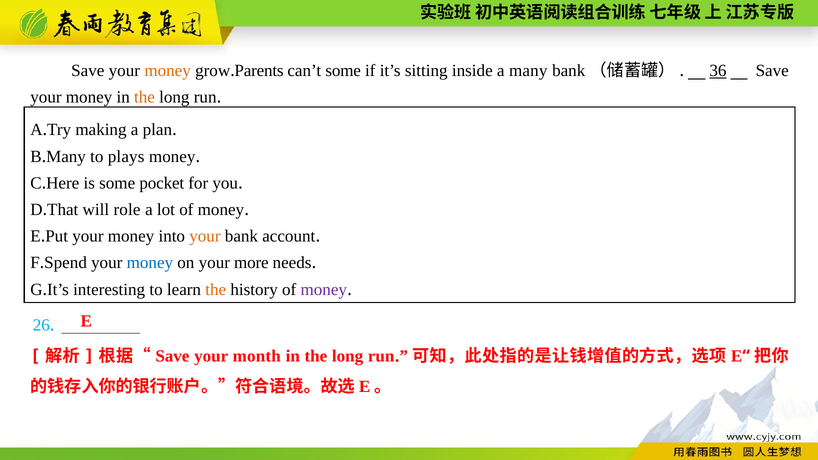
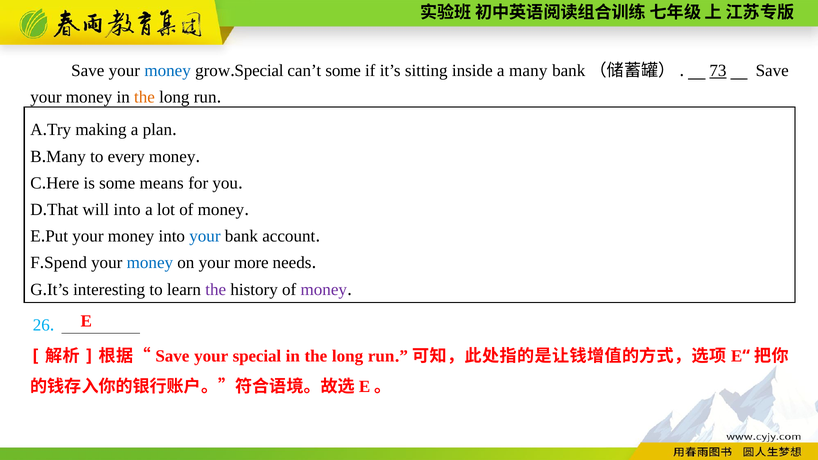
money at (168, 71) colour: orange -> blue
Parents at (259, 71): Parents -> Special
36: 36 -> 73
plays: plays -> every
pocket: pocket -> means
will role: role -> into
your at (205, 236) colour: orange -> blue
the at (216, 290) colour: orange -> purple
your month: month -> special
